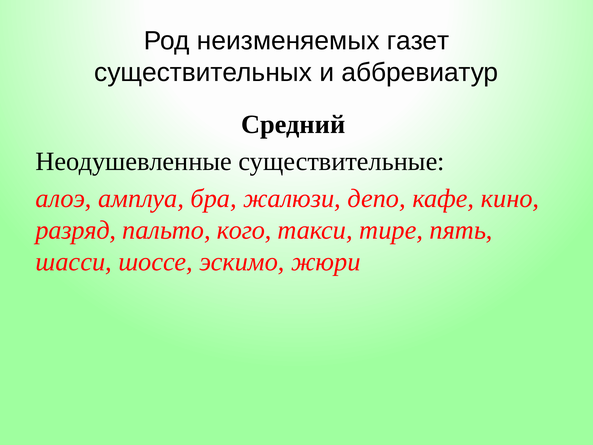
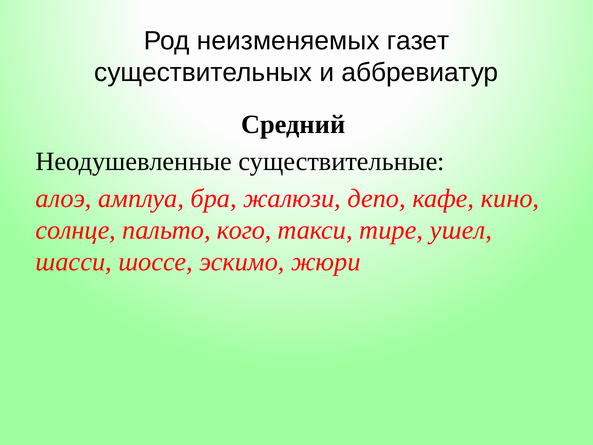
разряд: разряд -> солнце
пять: пять -> ушел
